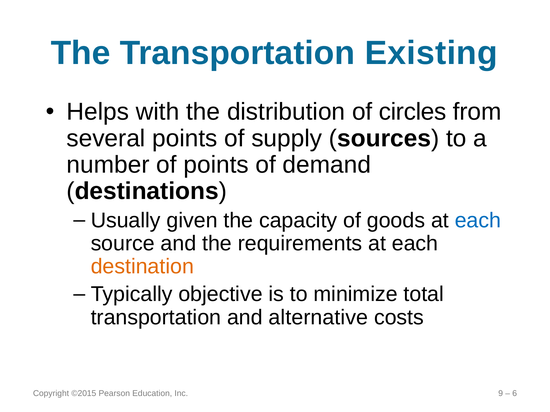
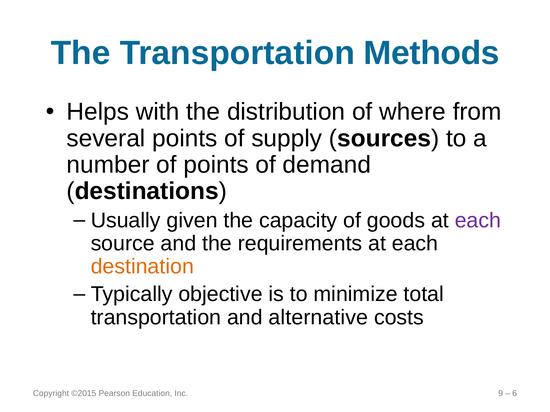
Existing: Existing -> Methods
circles: circles -> where
each at (478, 221) colour: blue -> purple
